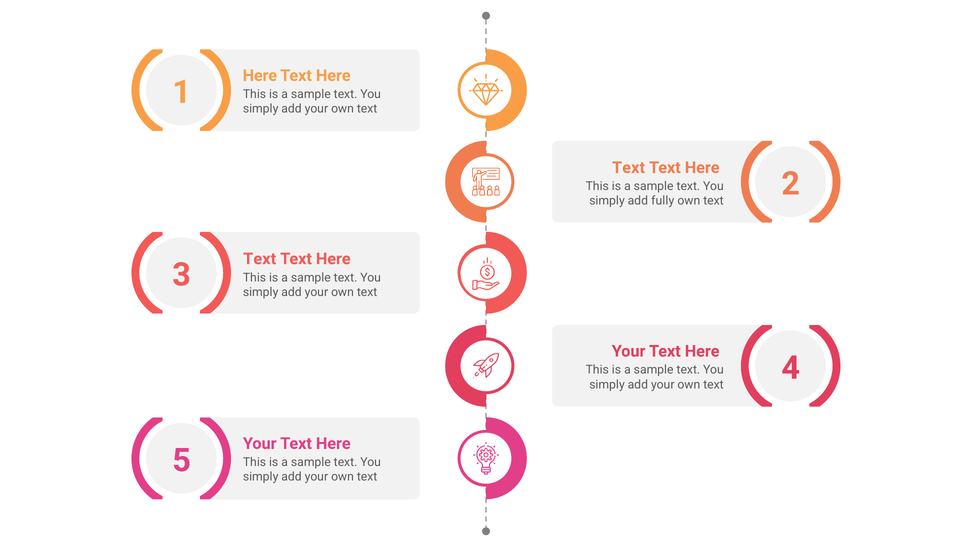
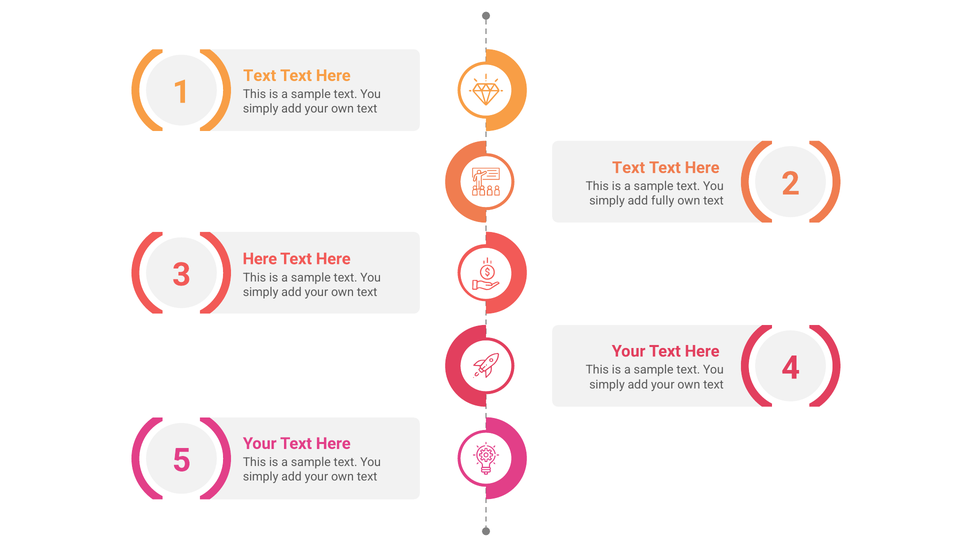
Here at (260, 76): Here -> Text
Text at (260, 259): Text -> Here
